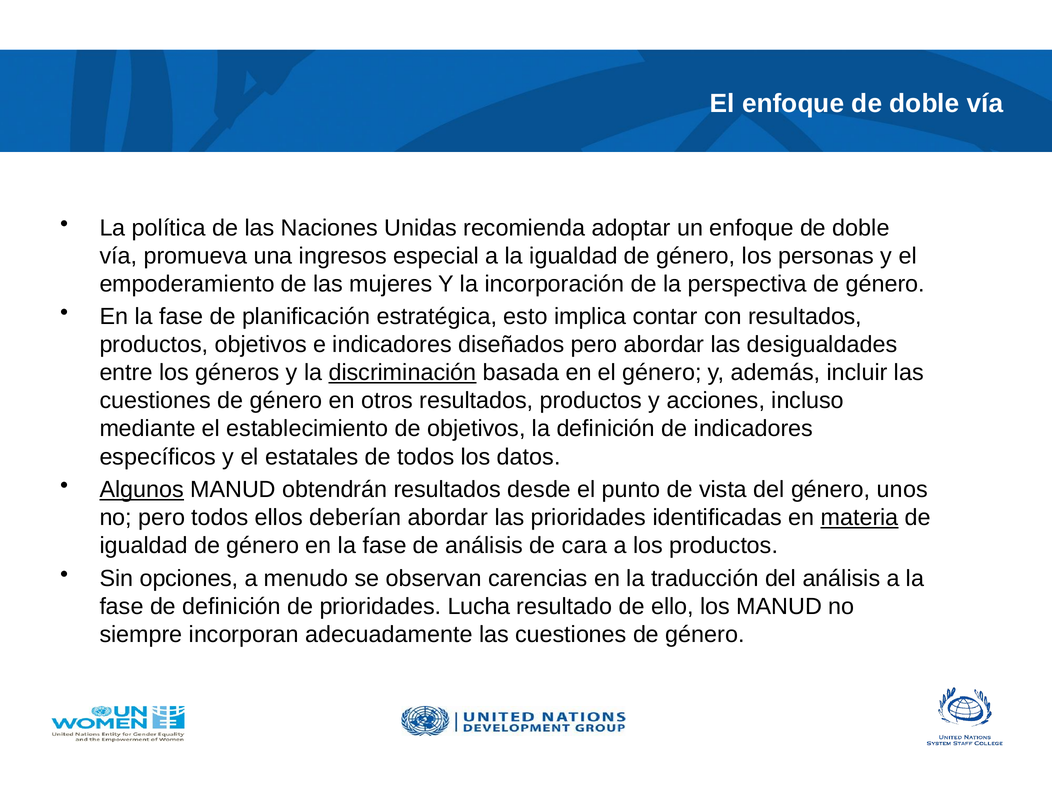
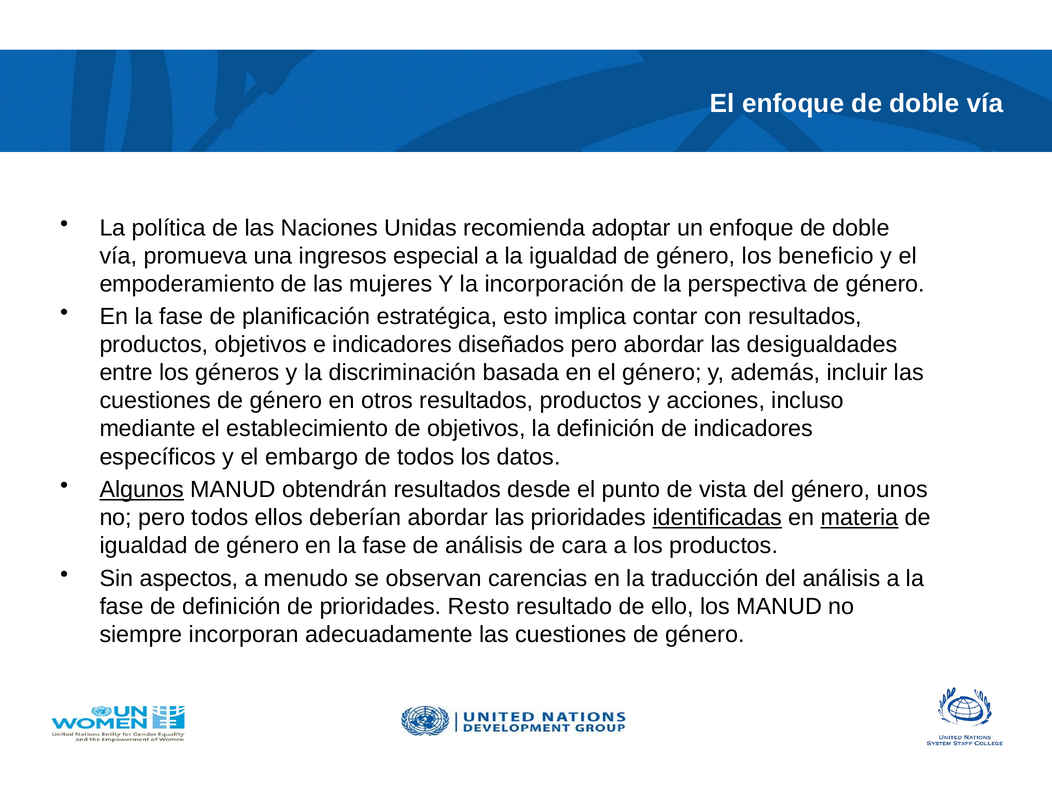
personas: personas -> beneficio
discriminación underline: present -> none
estatales: estatales -> embargo
identificadas underline: none -> present
opciones: opciones -> aspectos
Lucha: Lucha -> Resto
